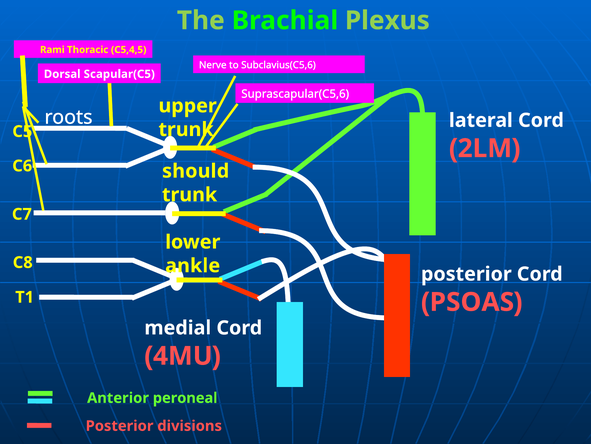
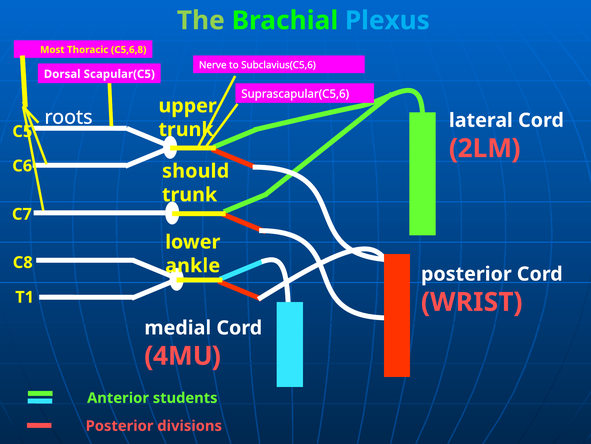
Plexus colour: light green -> light blue
Rami: Rami -> Most
C5,4,5: C5,4,5 -> C5,6,8
PSOAS: PSOAS -> WRIST
peroneal: peroneal -> students
